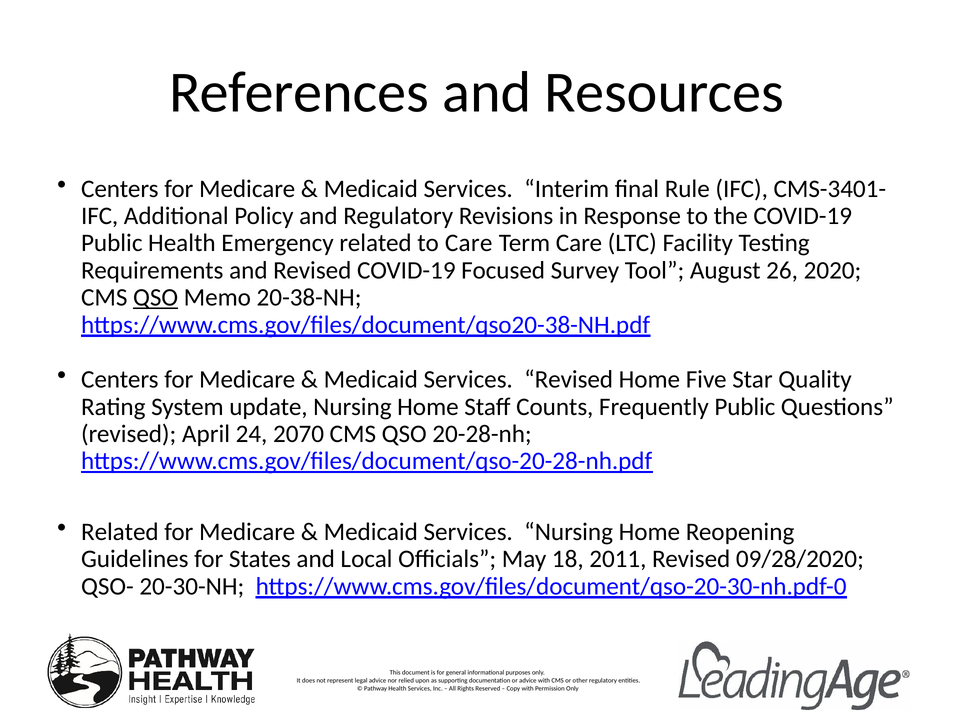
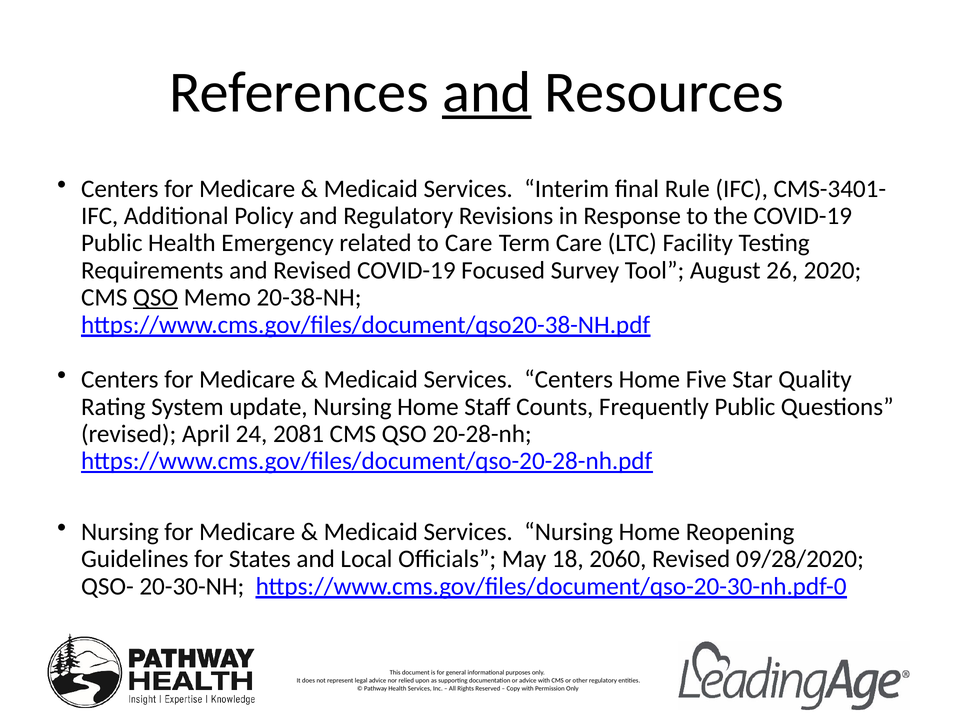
and at (487, 92) underline: none -> present
Services Revised: Revised -> Centers
2070: 2070 -> 2081
Related at (120, 531): Related -> Nursing
2011: 2011 -> 2060
